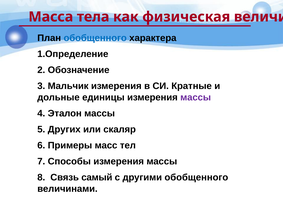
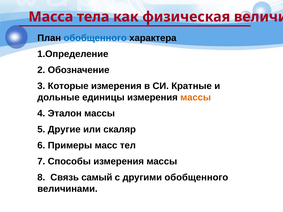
Мальчик: Мальчик -> Которые
массы at (196, 97) colour: purple -> orange
Других: Других -> Другие
